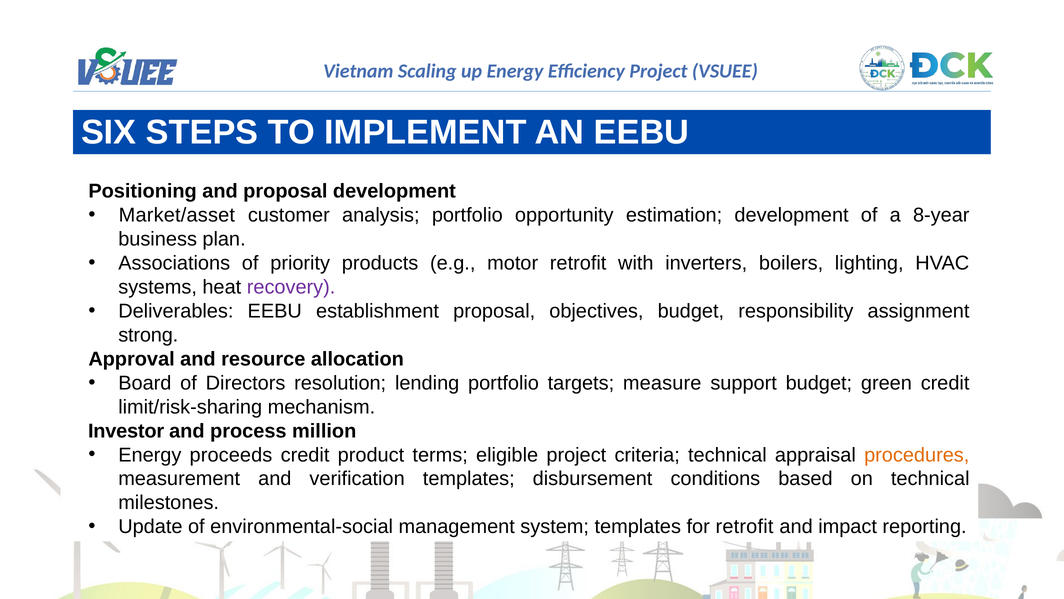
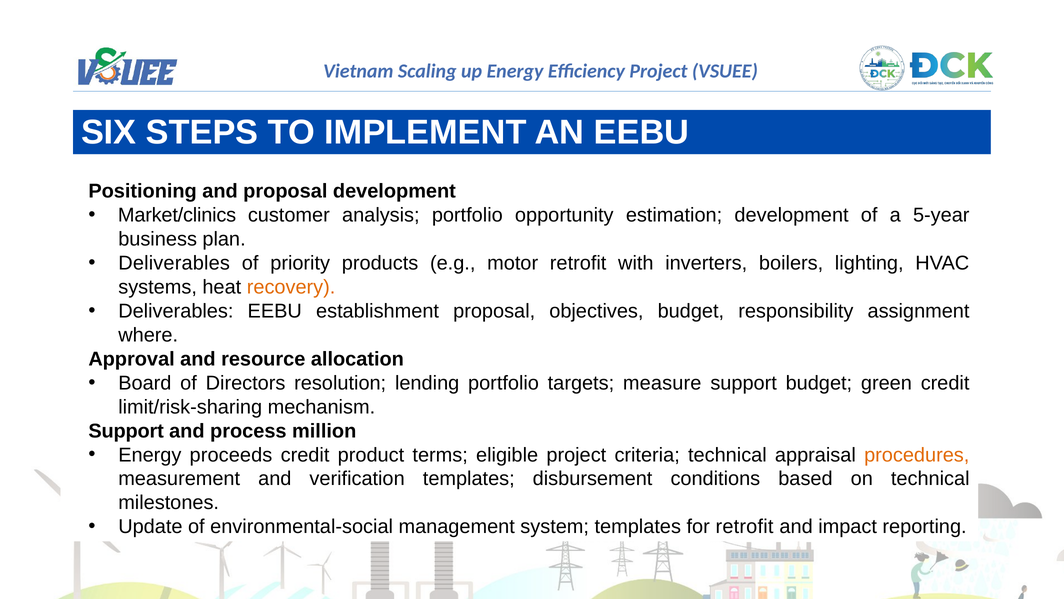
Market/asset: Market/asset -> Market/clinics
8-year: 8-year -> 5-year
Associations at (174, 263): Associations -> Deliverables
recovery colour: purple -> orange
strong: strong -> where
Investor at (126, 431): Investor -> Support
